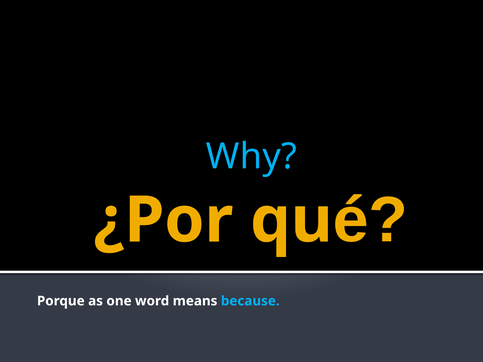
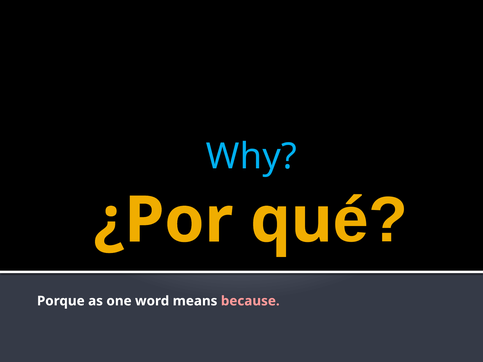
because colour: light blue -> pink
